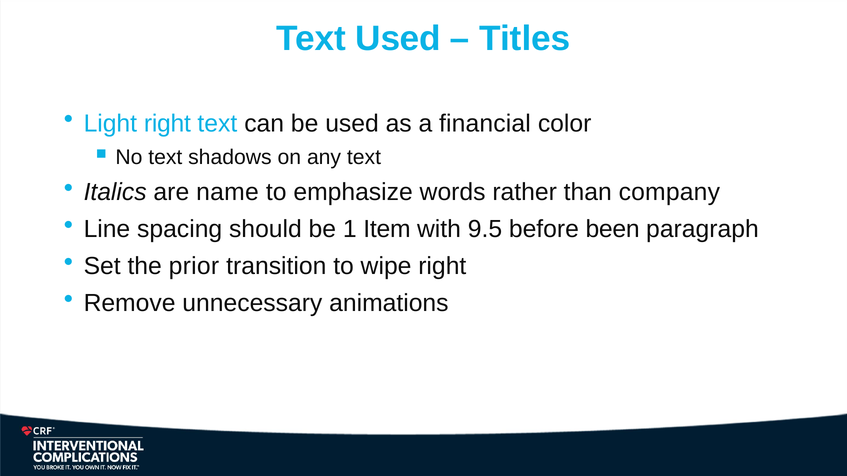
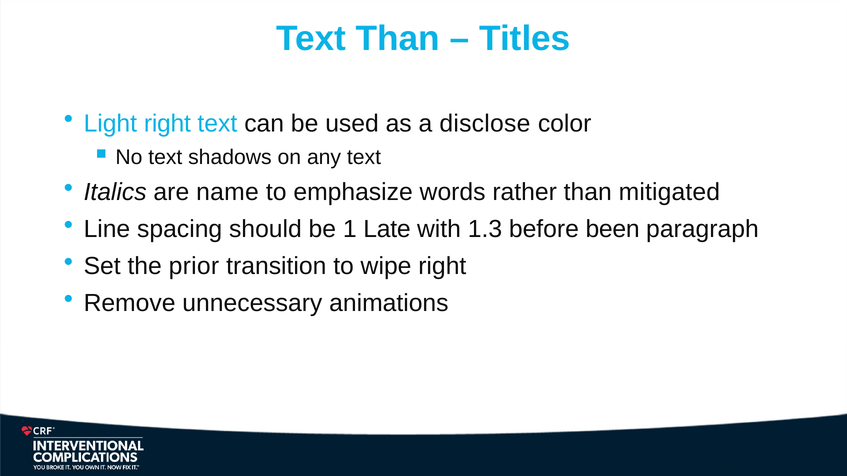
Text Used: Used -> Than
financial: financial -> disclose
company: company -> mitigated
Item: Item -> Late
9.5: 9.5 -> 1.3
